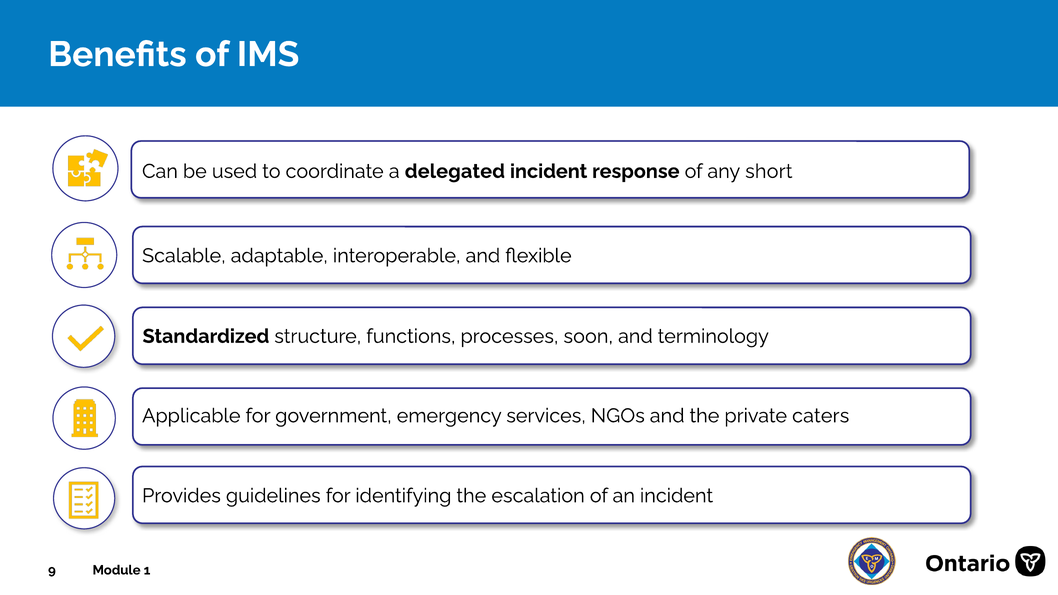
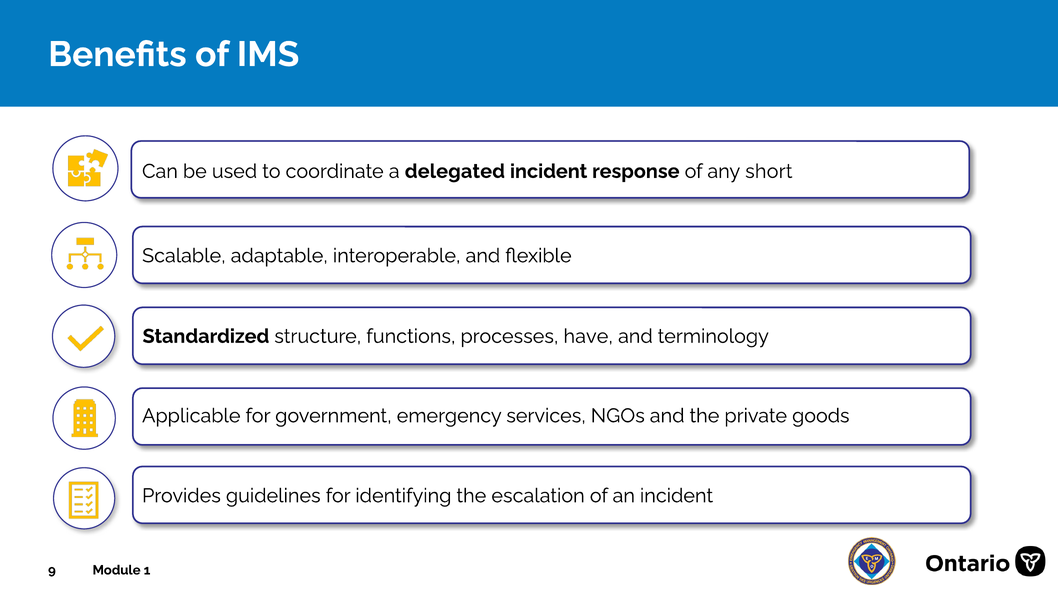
soon: soon -> have
caters: caters -> goods
